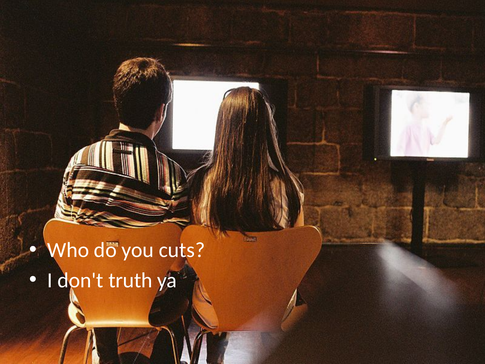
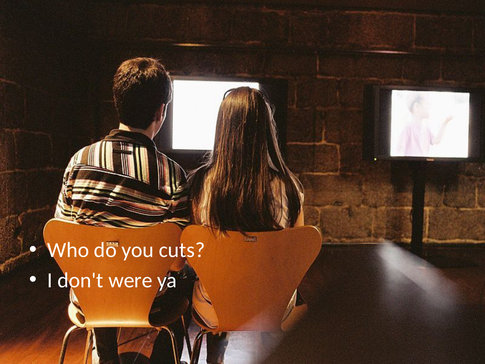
truth: truth -> were
